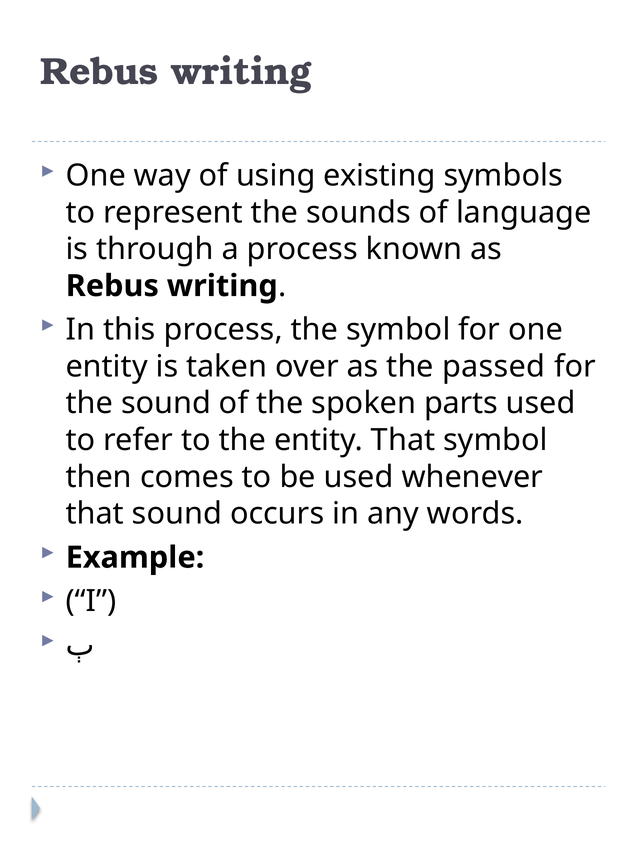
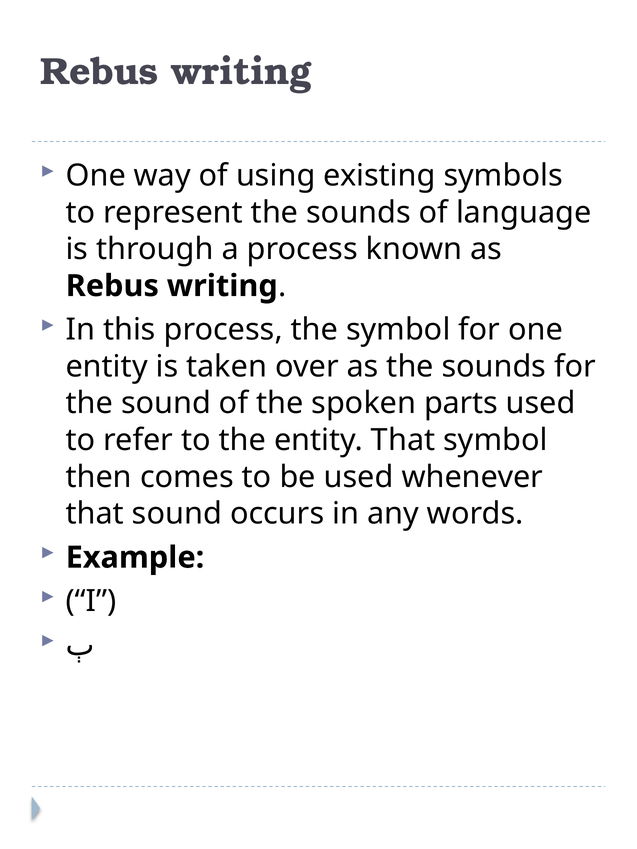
as the passed: passed -> sounds
